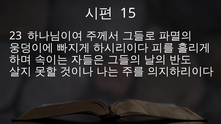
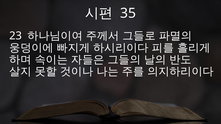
15: 15 -> 35
